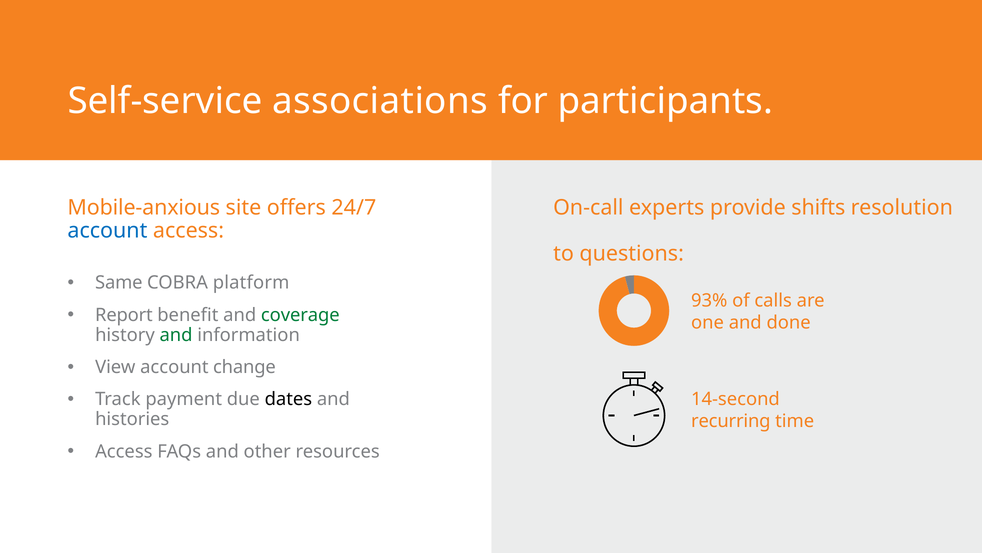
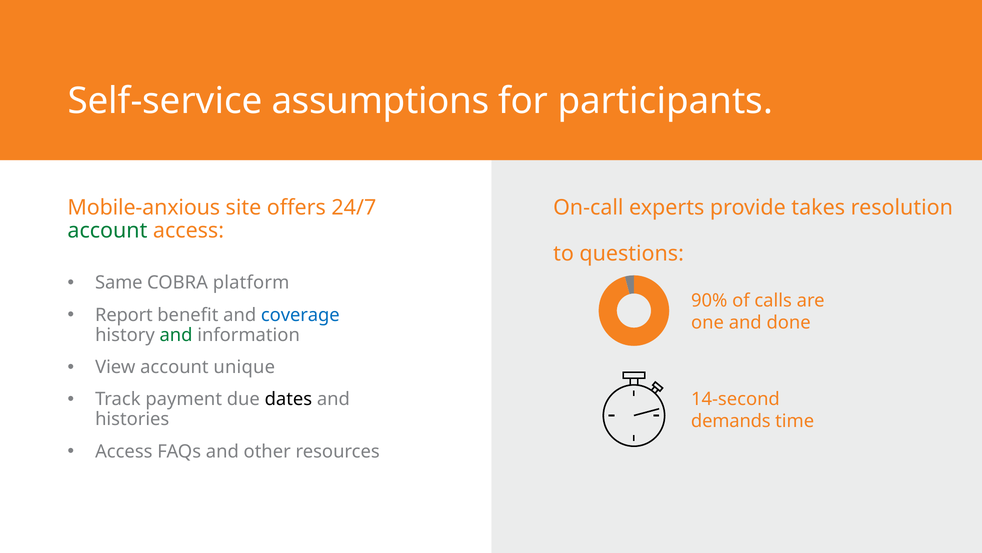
associations: associations -> assumptions
shifts: shifts -> takes
account at (107, 230) colour: blue -> green
93%: 93% -> 90%
coverage colour: green -> blue
change: change -> unique
recurring: recurring -> demands
